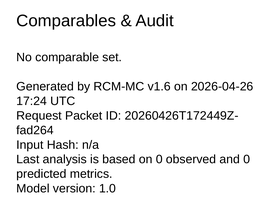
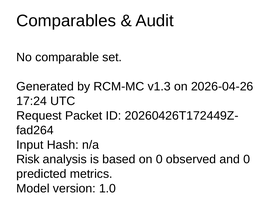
v1.6: v1.6 -> v1.3
Last: Last -> Risk
